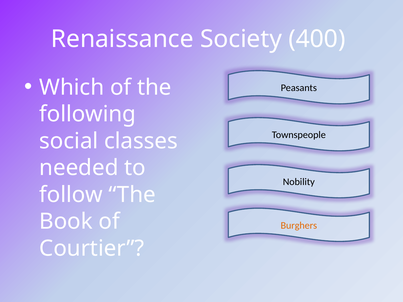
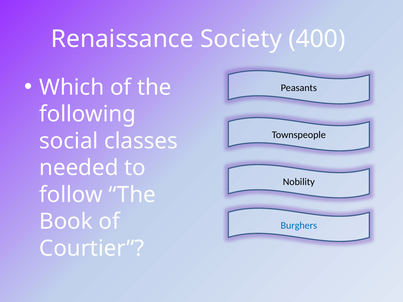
Burghers colour: orange -> blue
